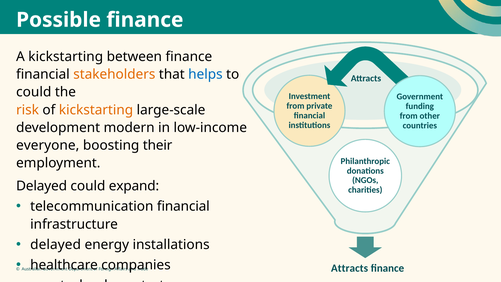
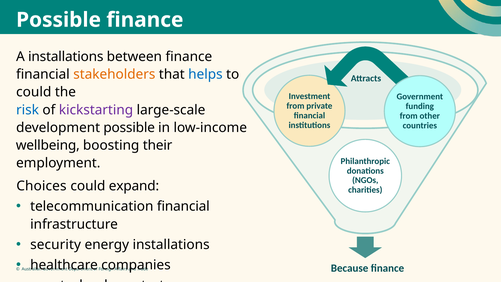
A kickstarting: kickstarting -> installations
risk colour: orange -> blue
kickstarting at (96, 110) colour: orange -> purple
development modern: modern -> possible
everyone: everyone -> wellbeing
Delayed at (42, 186): Delayed -> Choices
delayed at (56, 244): delayed -> security
Attracts at (350, 268): Attracts -> Because
